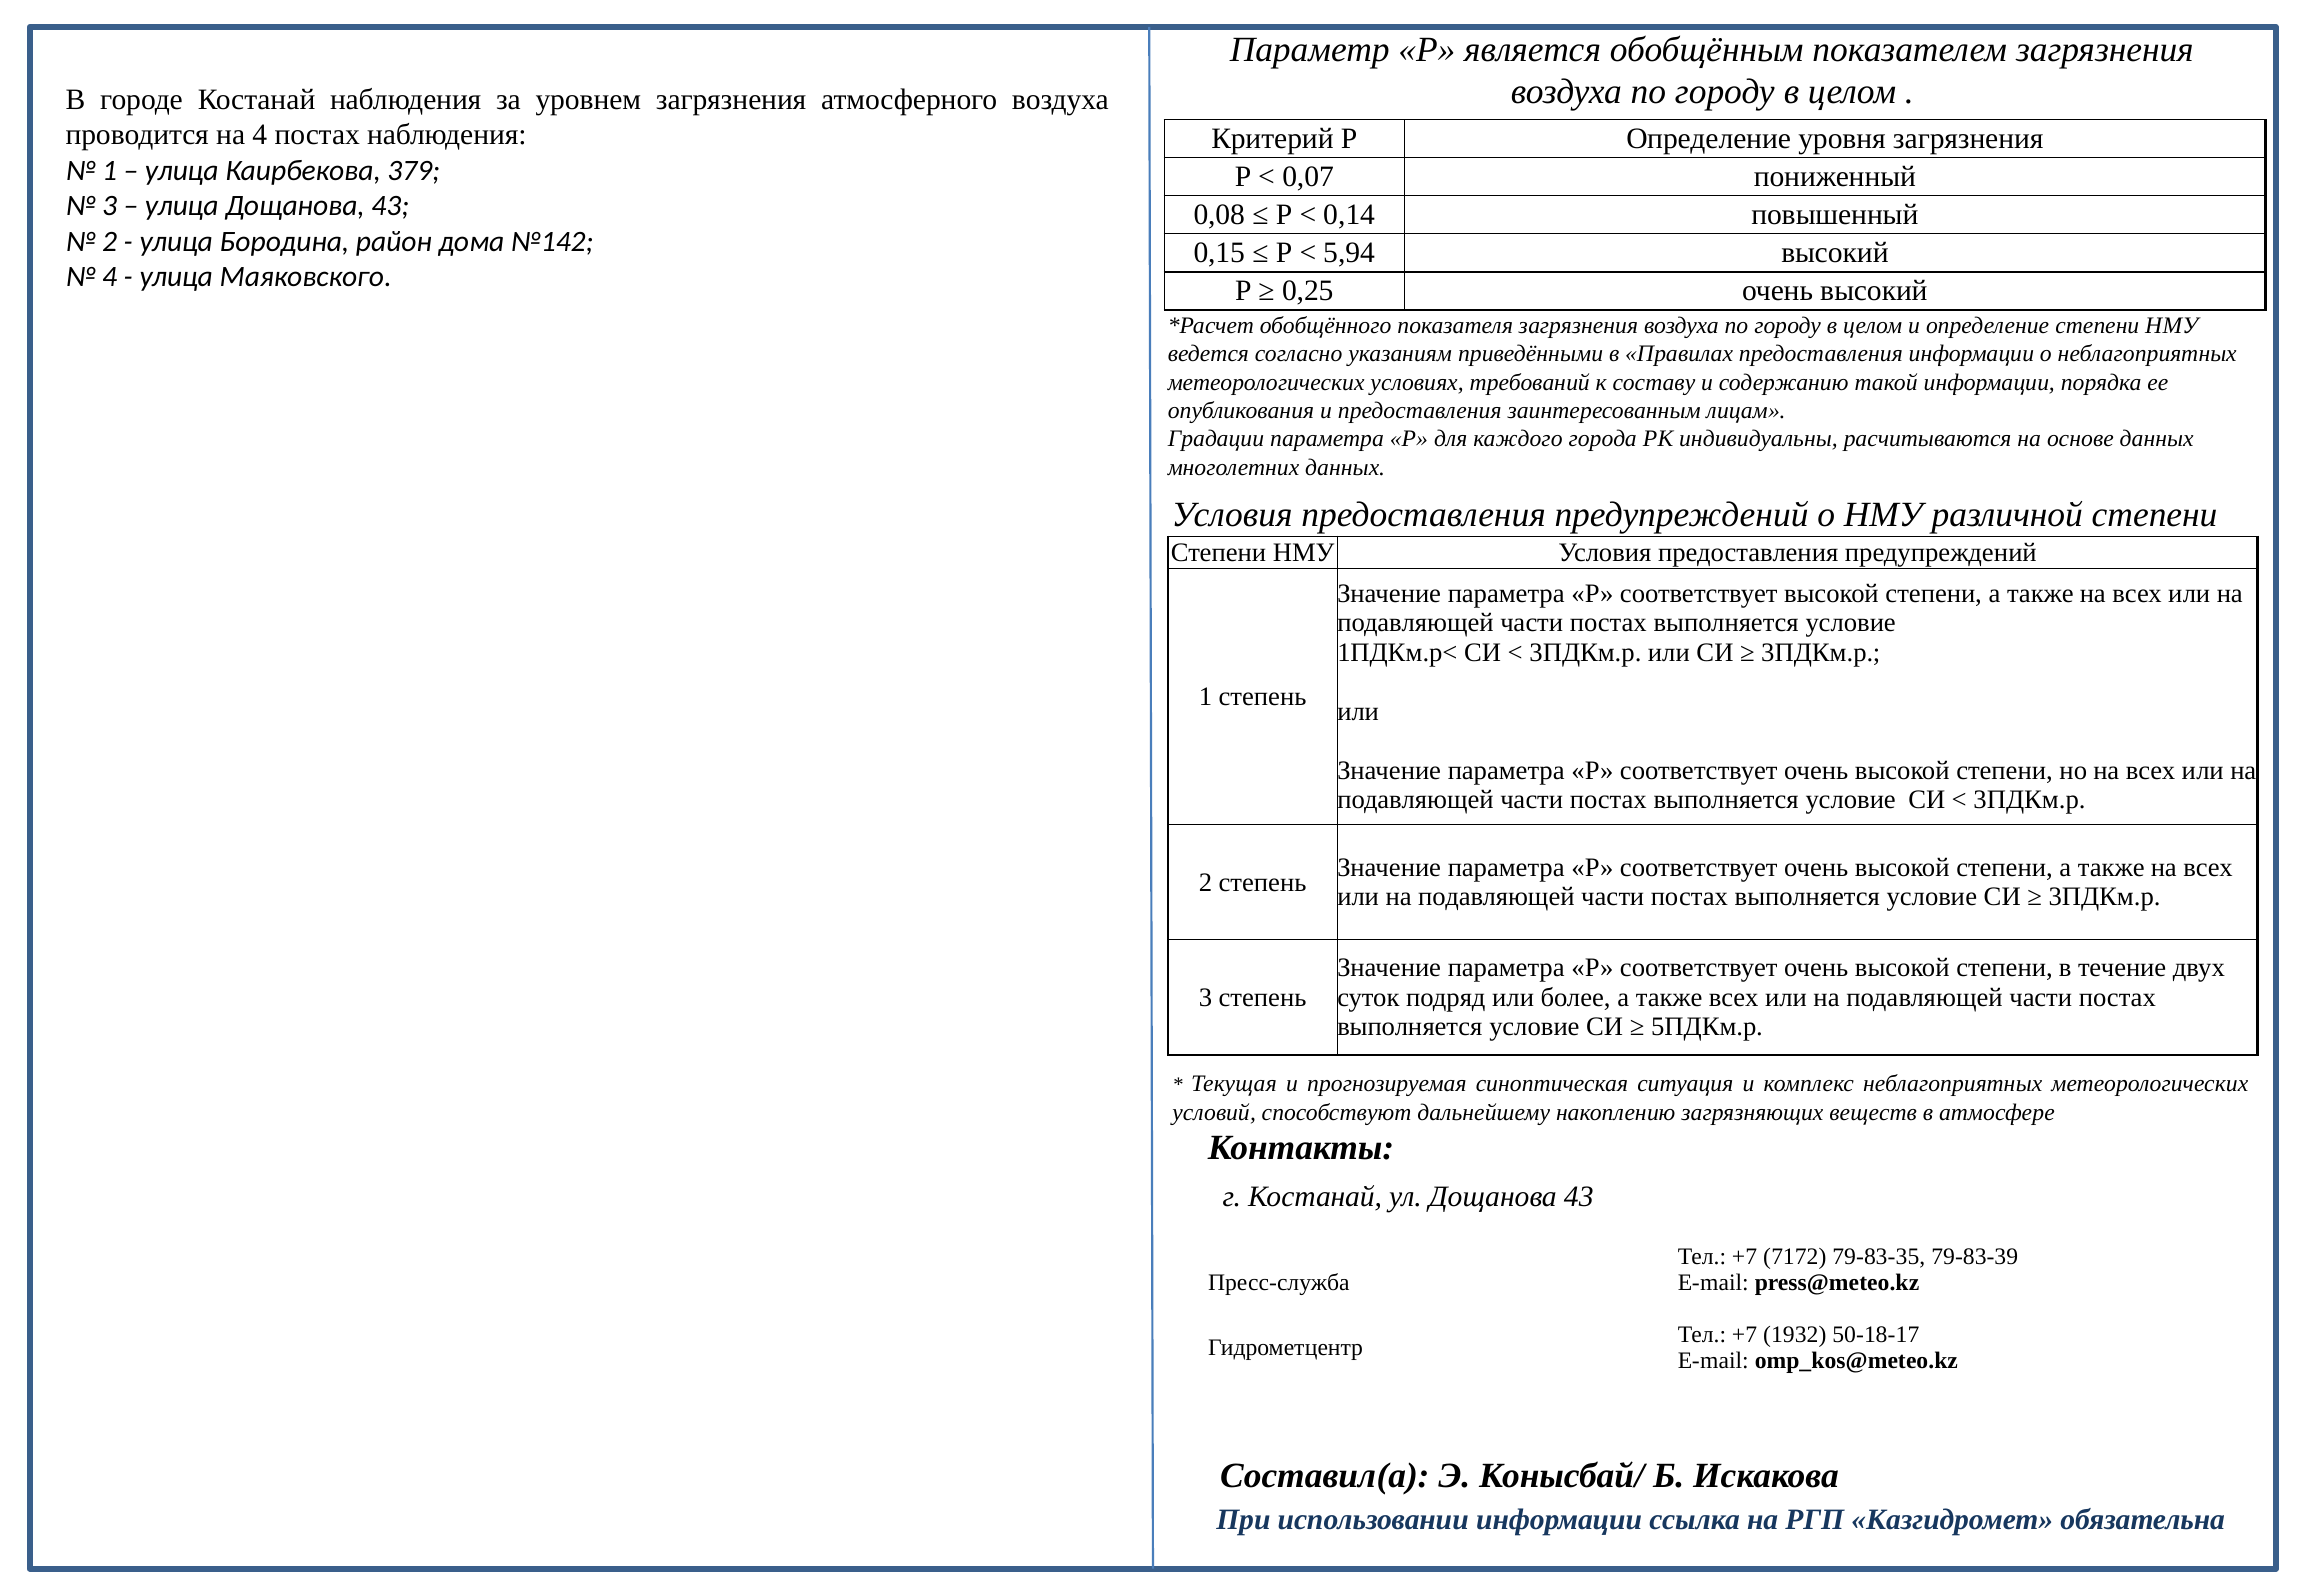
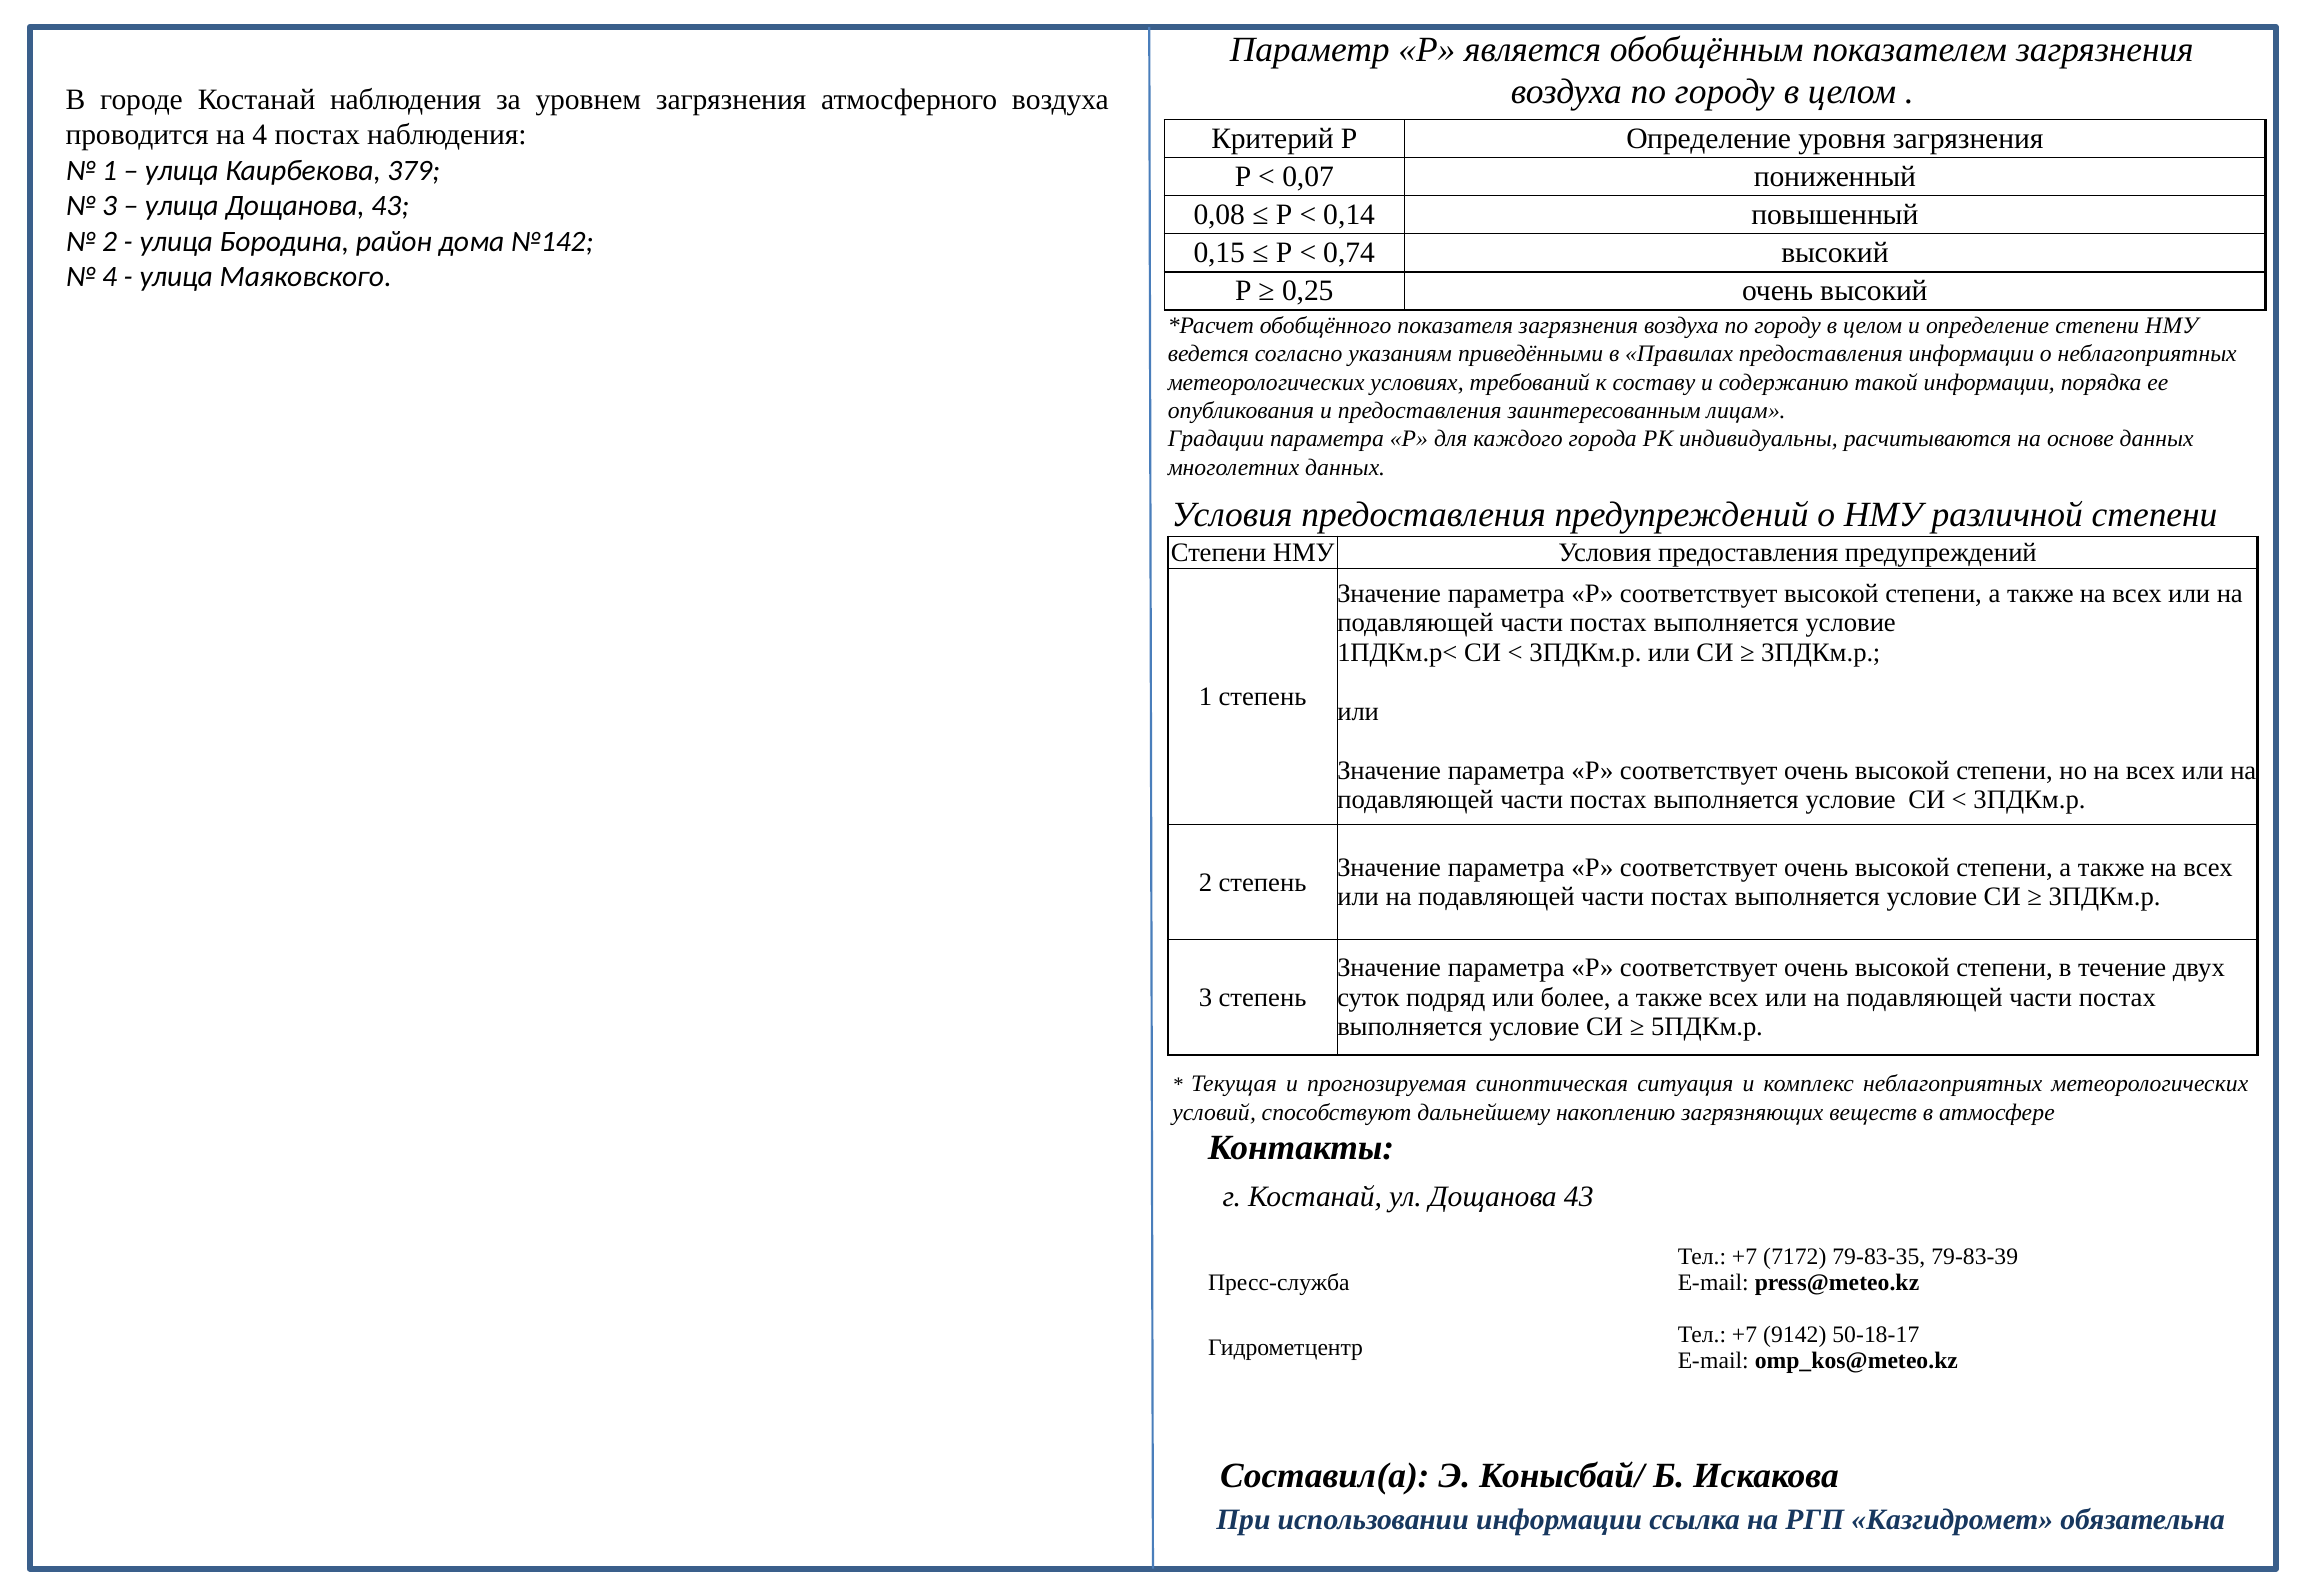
5,94: 5,94 -> 0,74
1932: 1932 -> 9142
